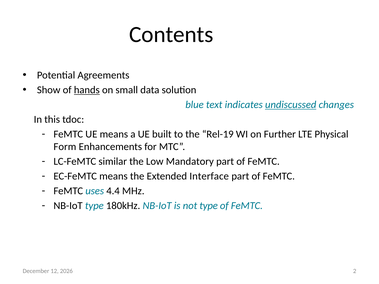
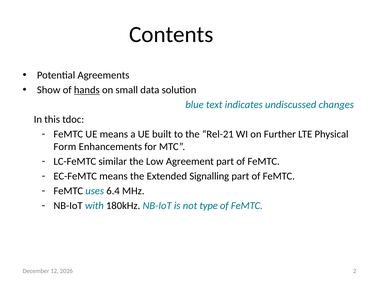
undiscussed underline: present -> none
Rel-19: Rel-19 -> Rel-21
Mandatory: Mandatory -> Agreement
Interface: Interface -> Signalling
4.4: 4.4 -> 6.4
NB-IoT type: type -> with
